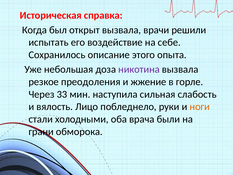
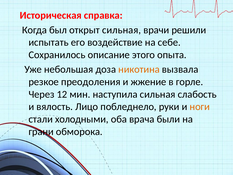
открыт вызвала: вызвала -> сильная
никотина colour: purple -> orange
33: 33 -> 12
